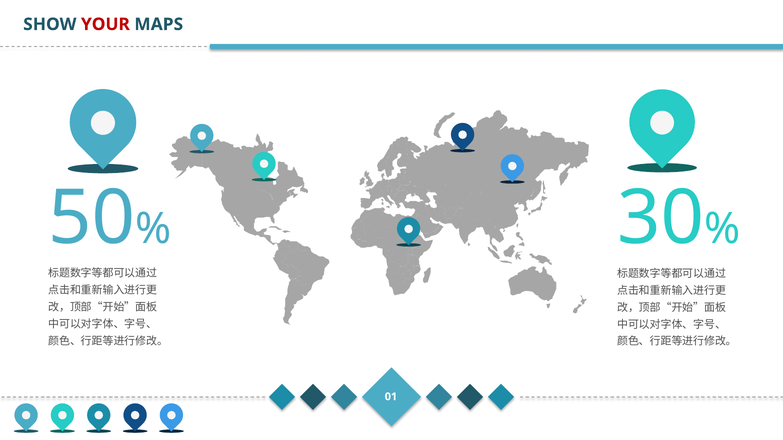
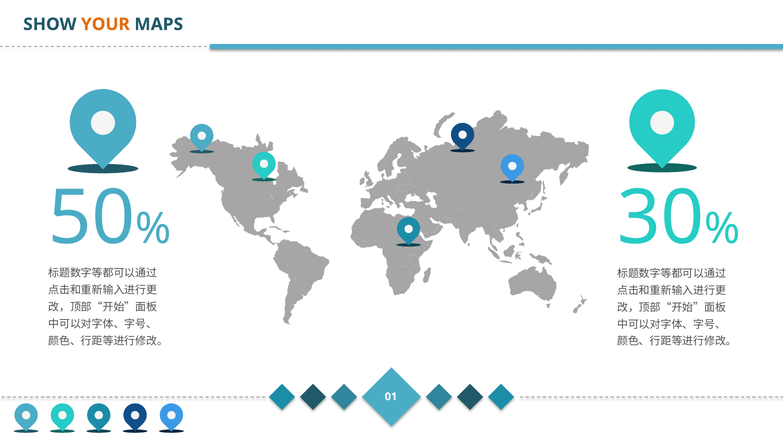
YOUR colour: red -> orange
